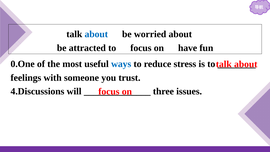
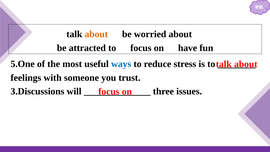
about at (96, 34) colour: blue -> orange
0.One: 0.One -> 5.One
4.Discussions: 4.Discussions -> 3.Discussions
